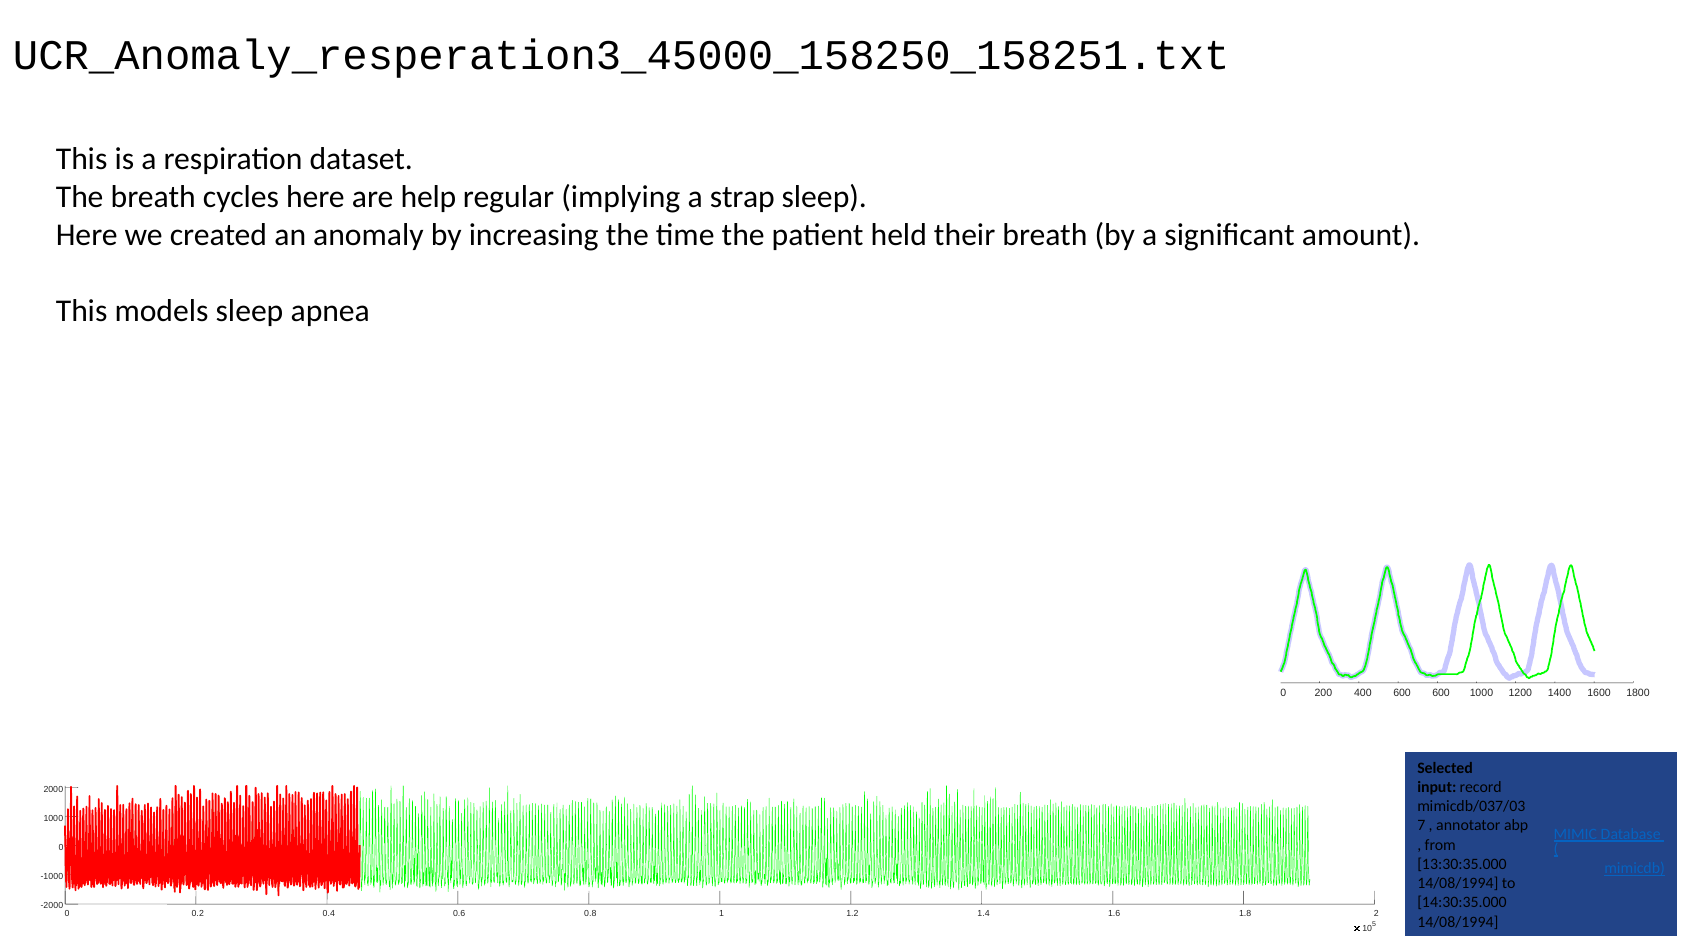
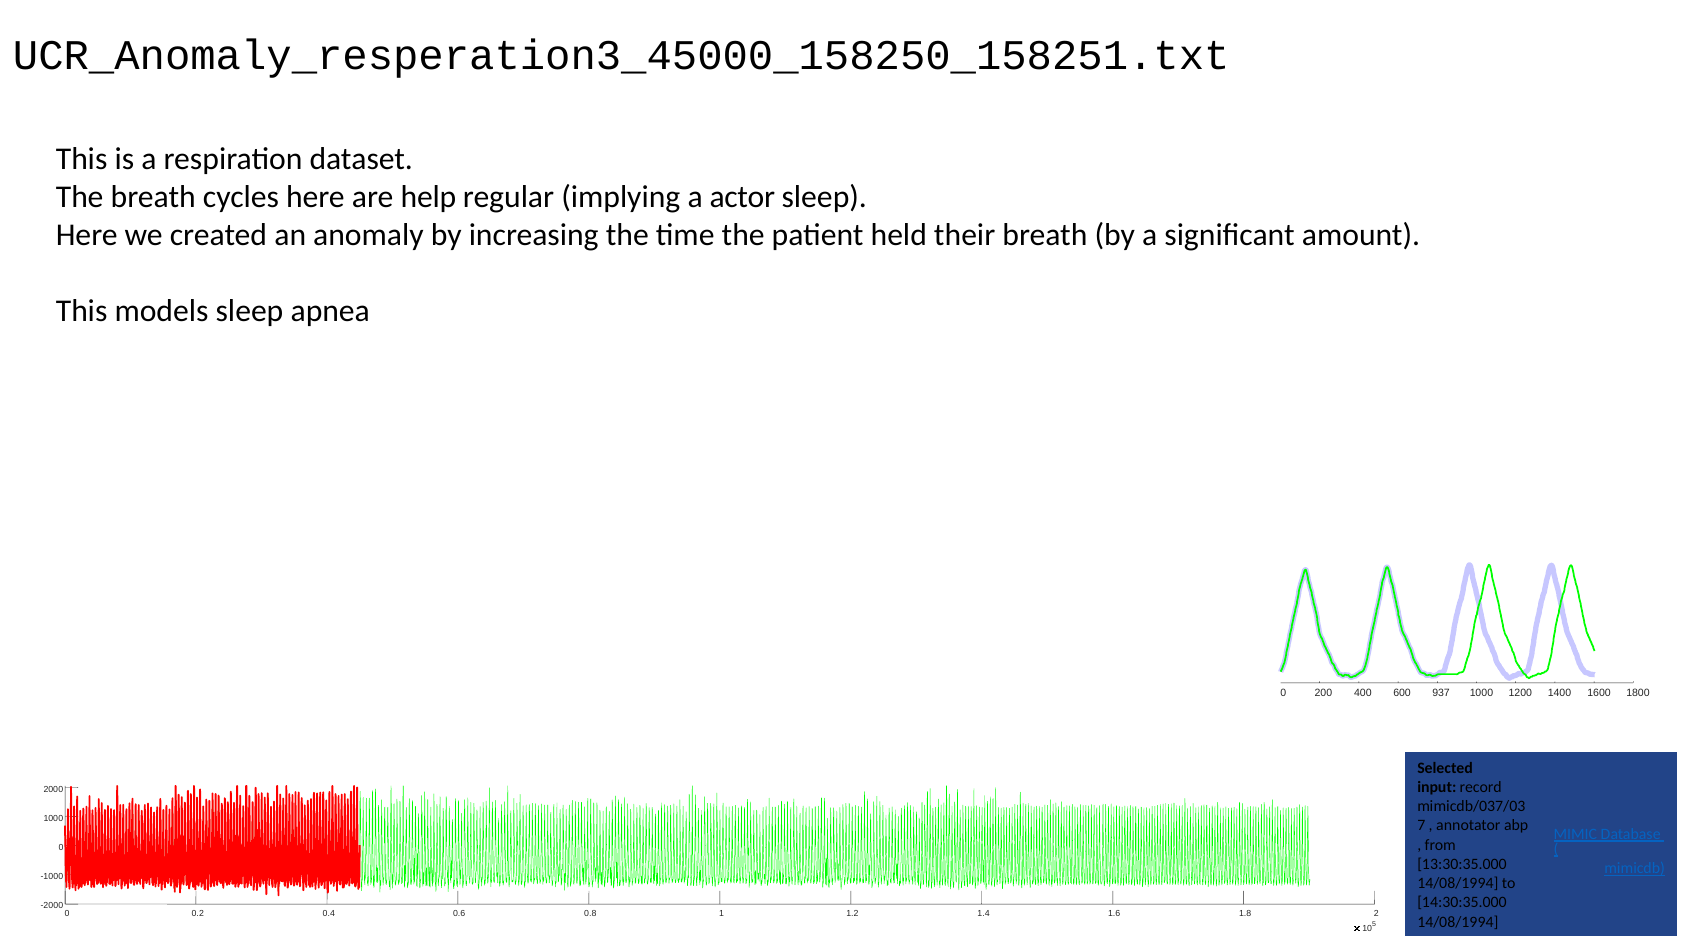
strap: strap -> actor
600 600: 600 -> 937
